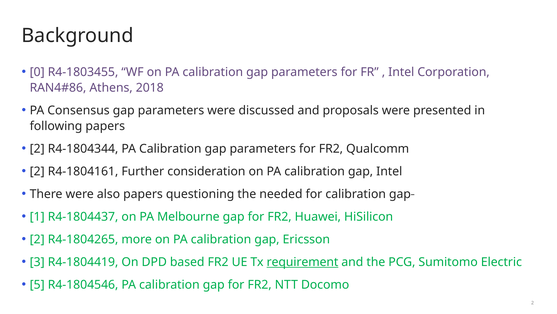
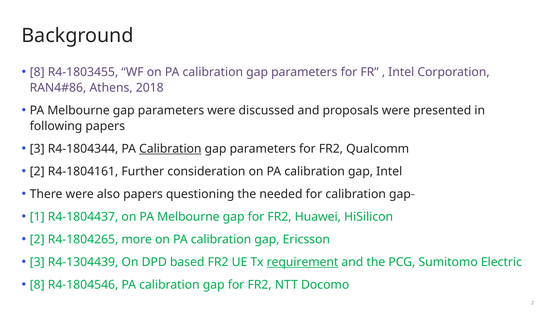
0 at (37, 72): 0 -> 8
Consensus at (78, 110): Consensus -> Melbourne
2 at (37, 149): 2 -> 3
Calibration at (170, 149) underline: none -> present
R4-1804419: R4-1804419 -> R4-1304439
5 at (37, 284): 5 -> 8
